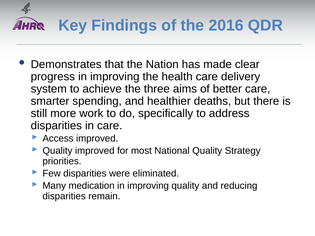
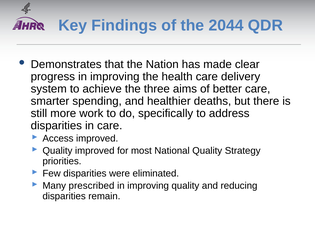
2016: 2016 -> 2044
medication: medication -> prescribed
